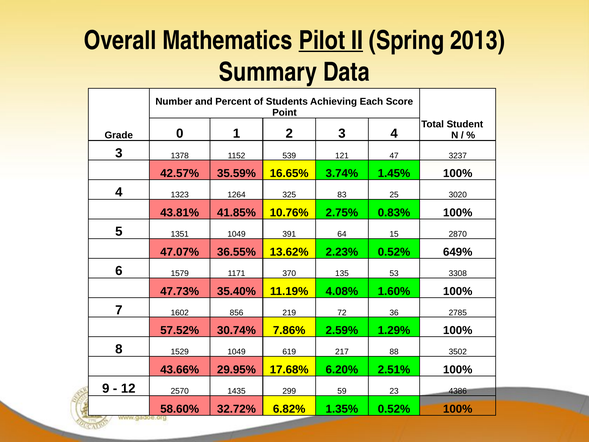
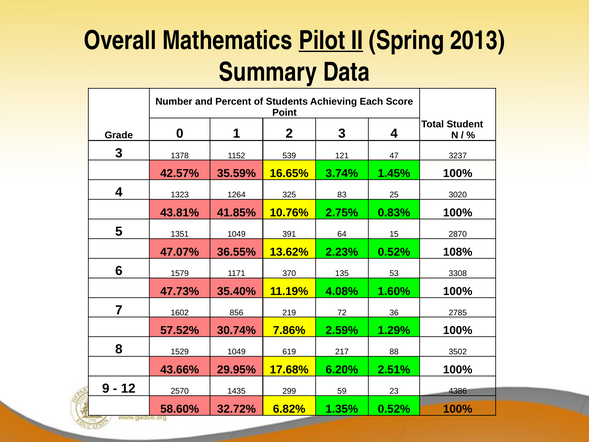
649%: 649% -> 108%
